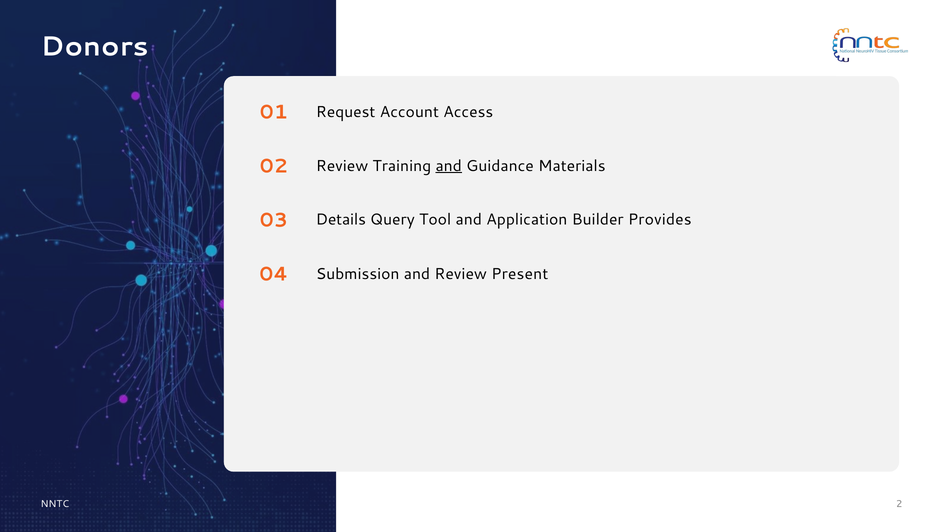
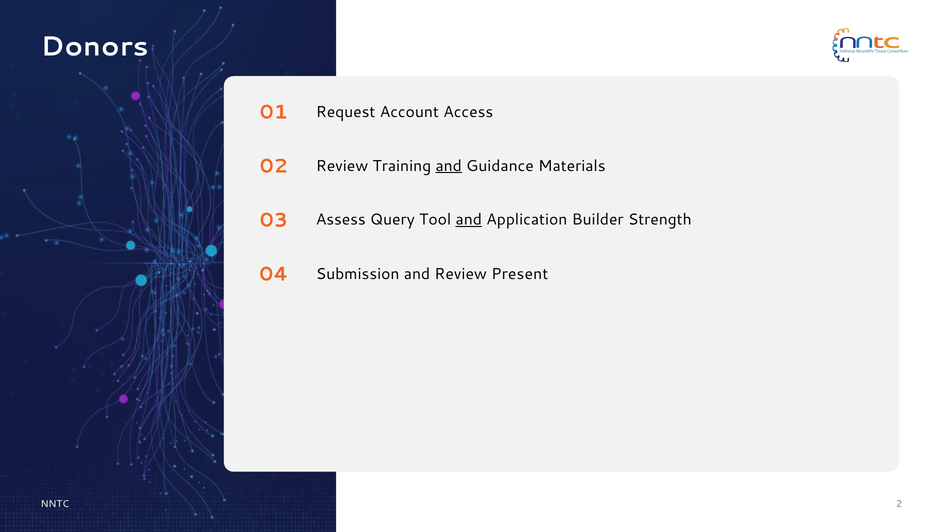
Details: Details -> Assess
and at (469, 220) underline: none -> present
Provides: Provides -> Strength
